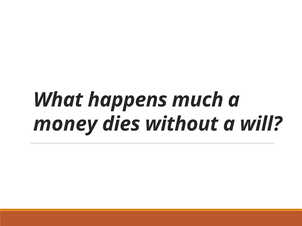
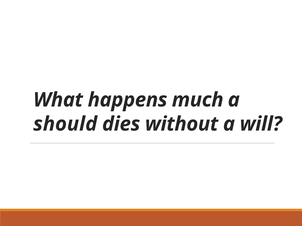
money: money -> should
